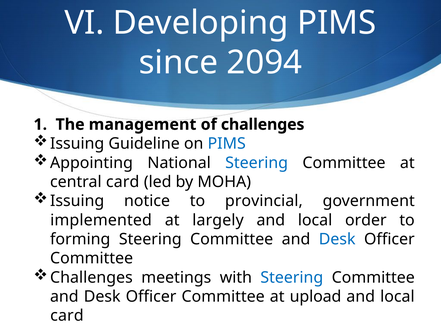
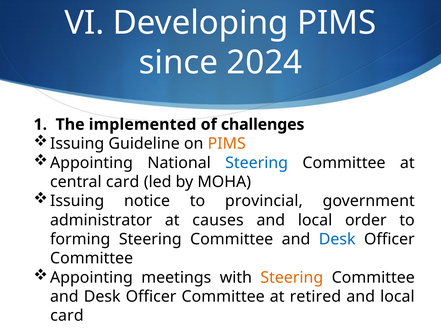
2094: 2094 -> 2024
management: management -> implemented
PIMS at (227, 144) colour: blue -> orange
implemented: implemented -> administrator
largely: largely -> causes
Challenges at (91, 277): Challenges -> Appointing
Steering at (292, 277) colour: blue -> orange
upload: upload -> retired
